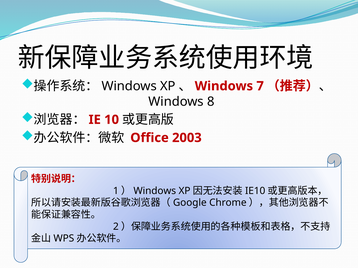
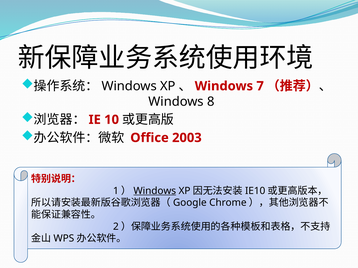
Windows at (155, 191) underline: none -> present
